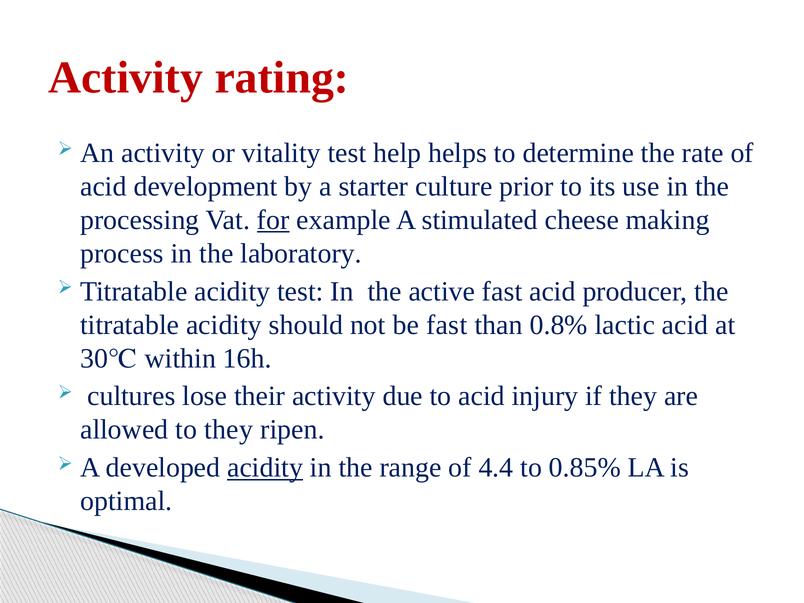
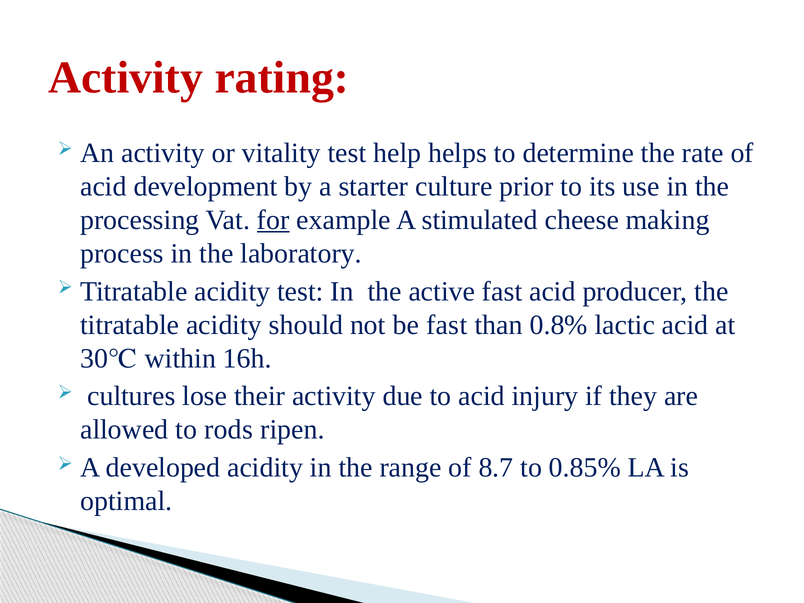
to they: they -> rods
acidity at (265, 468) underline: present -> none
4.4: 4.4 -> 8.7
